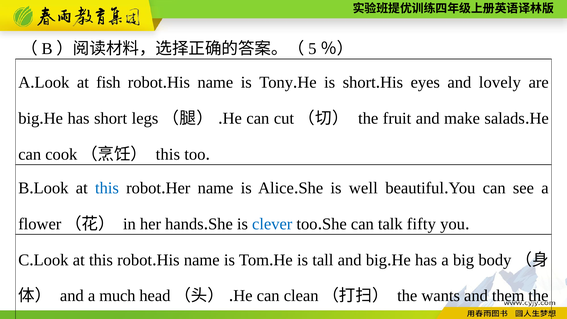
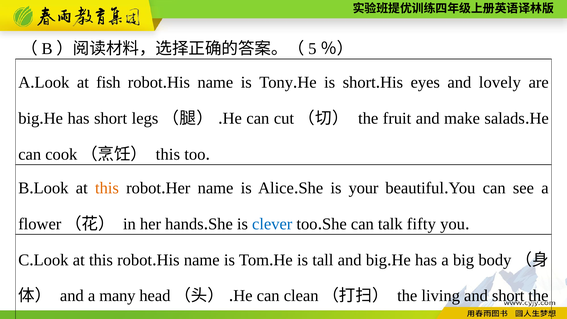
this at (107, 188) colour: blue -> orange
well: well -> your
much: much -> many
wants: wants -> living
and them: them -> short
